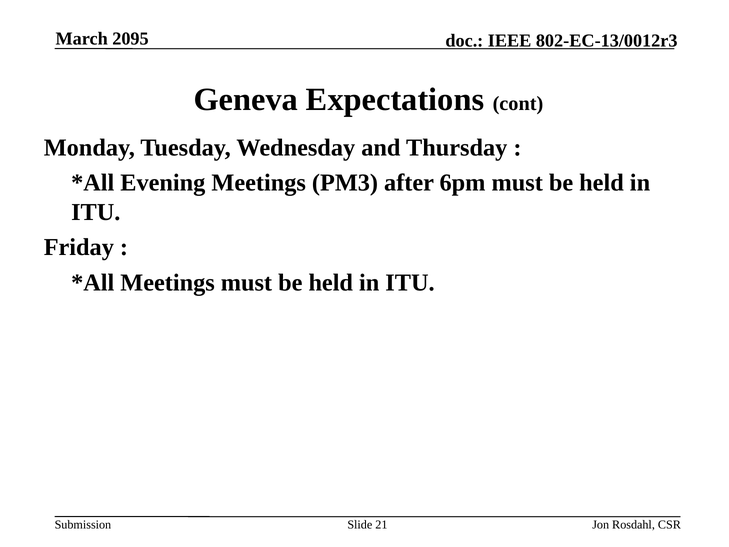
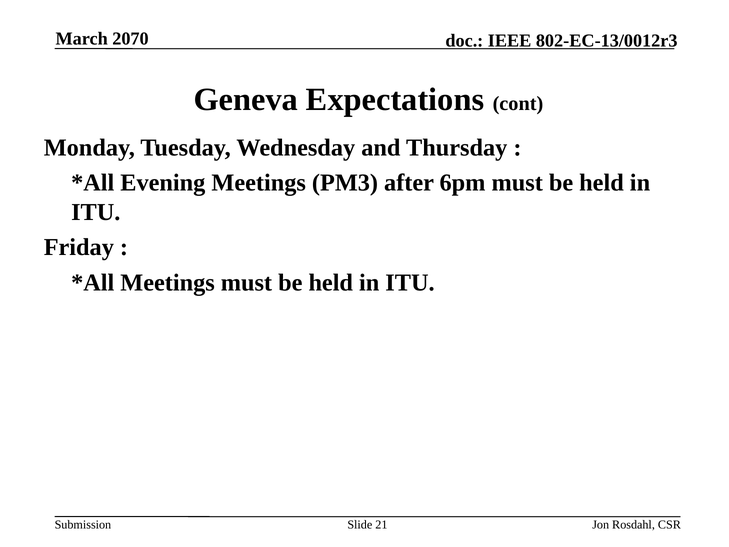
2095: 2095 -> 2070
